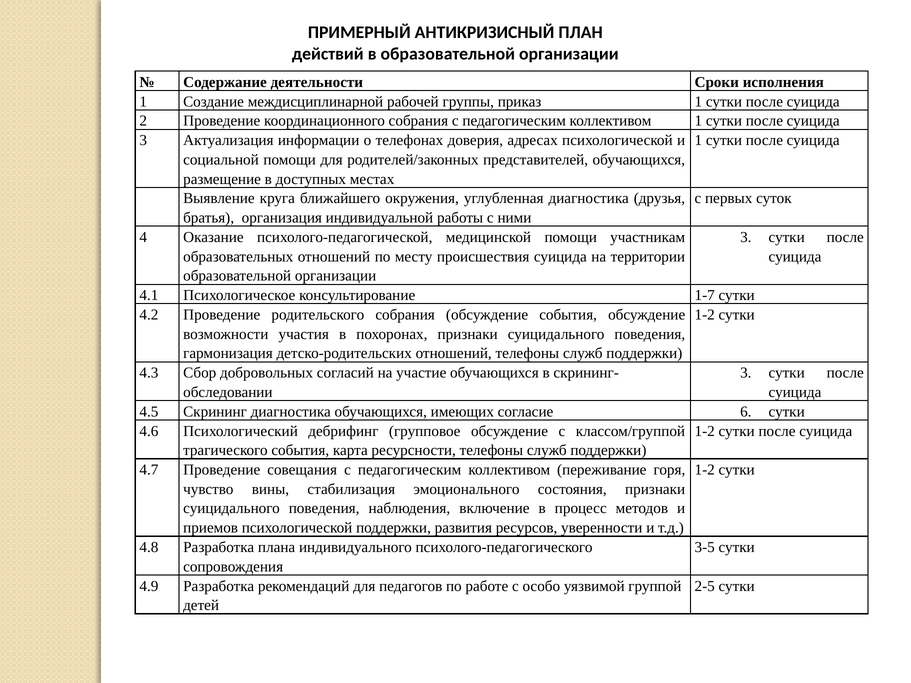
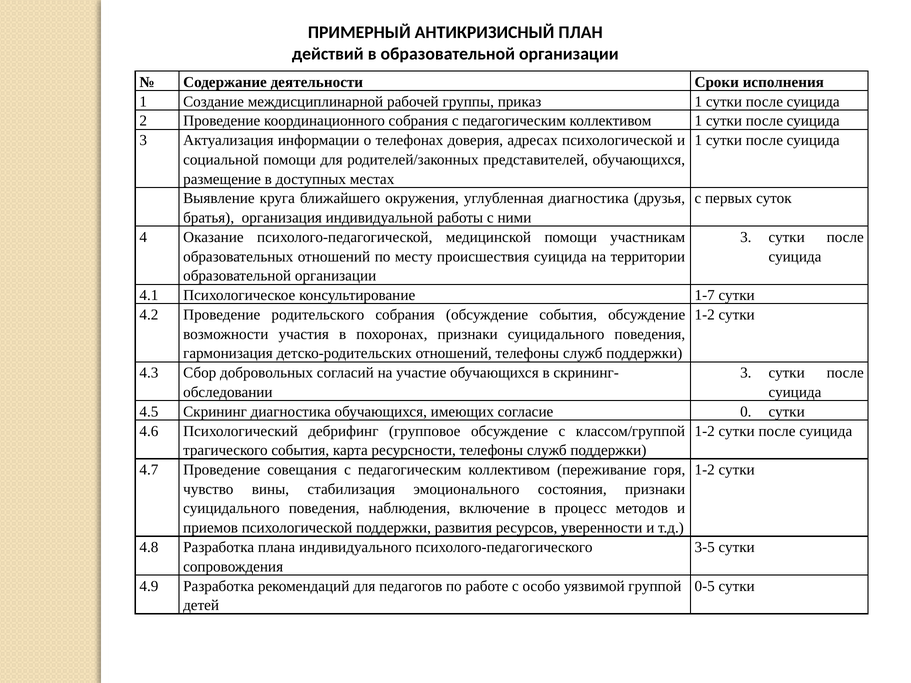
6: 6 -> 0
2-5: 2-5 -> 0-5
